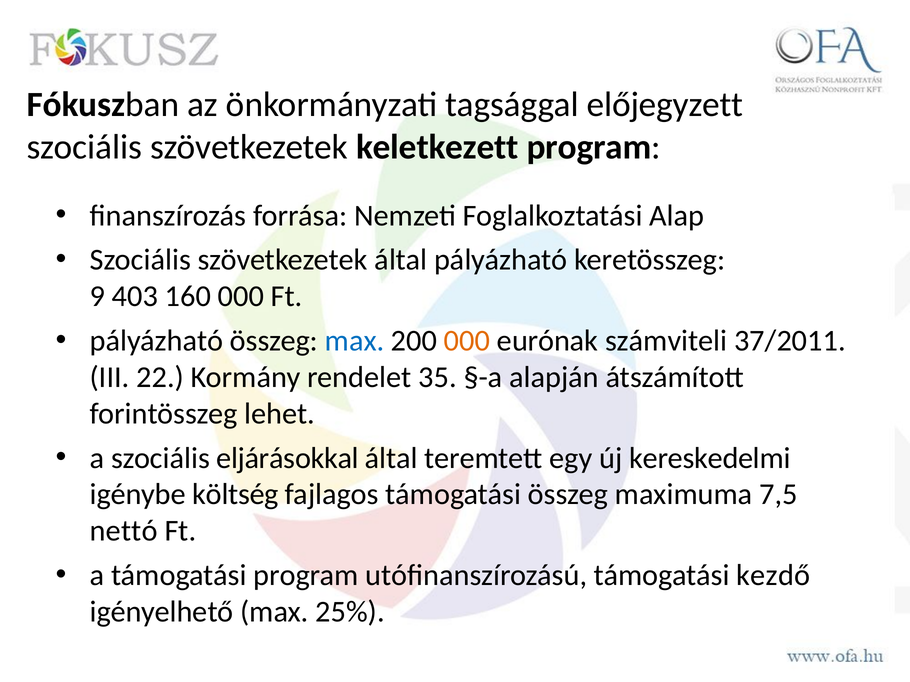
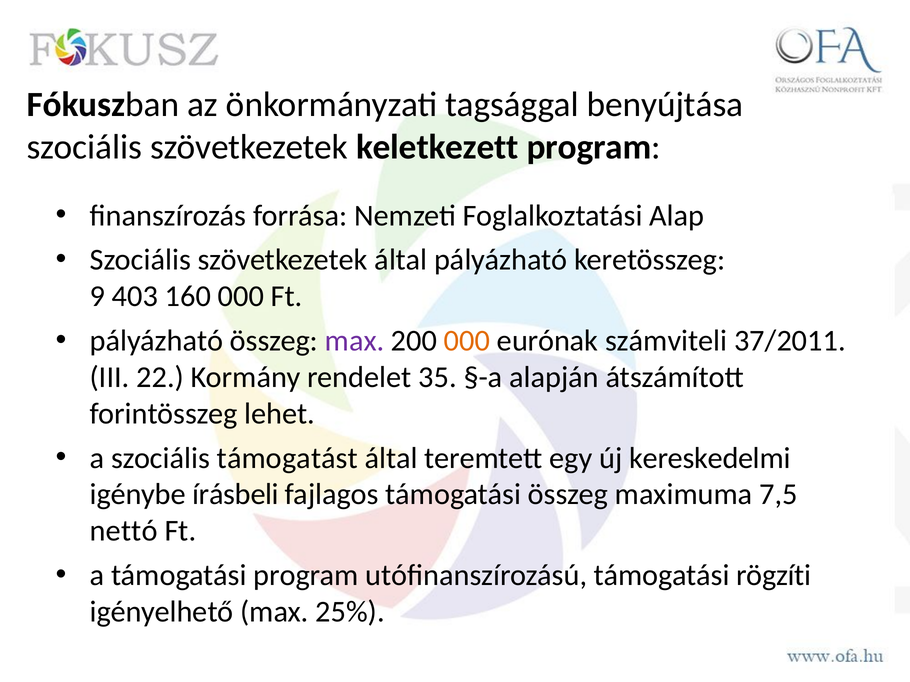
előjegyzett: előjegyzett -> benyújtása
max at (355, 341) colour: blue -> purple
eljárásokkal: eljárásokkal -> támogatást
költség: költség -> írásbeli
kezdő: kezdő -> rögzíti
